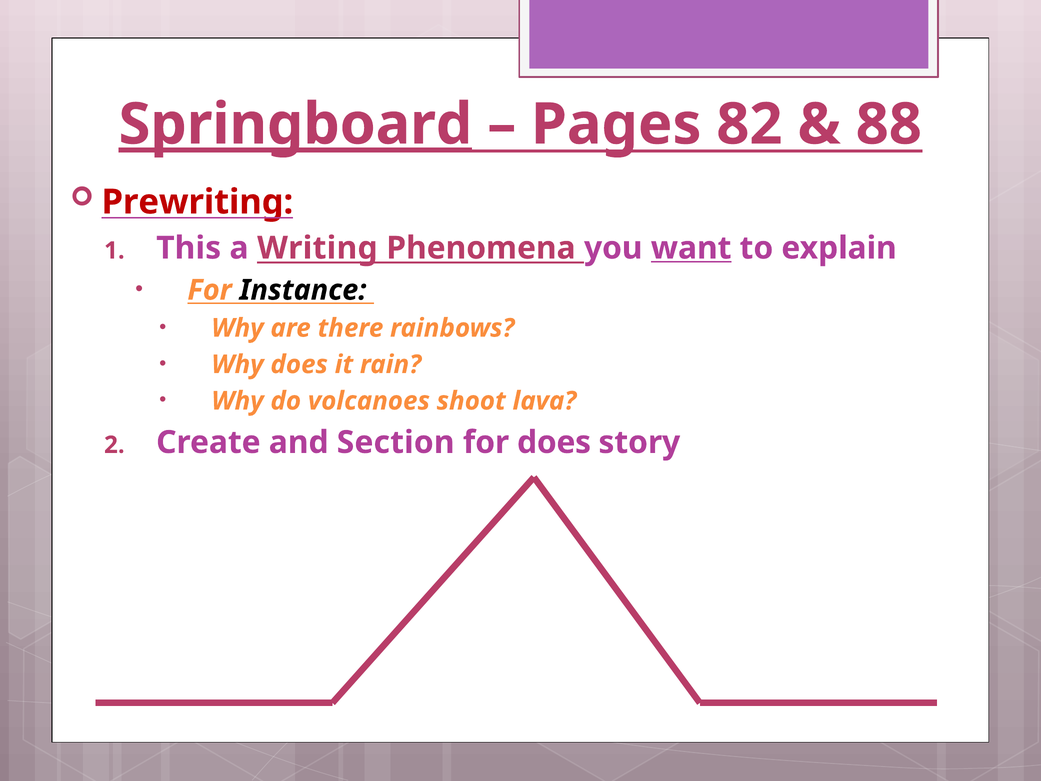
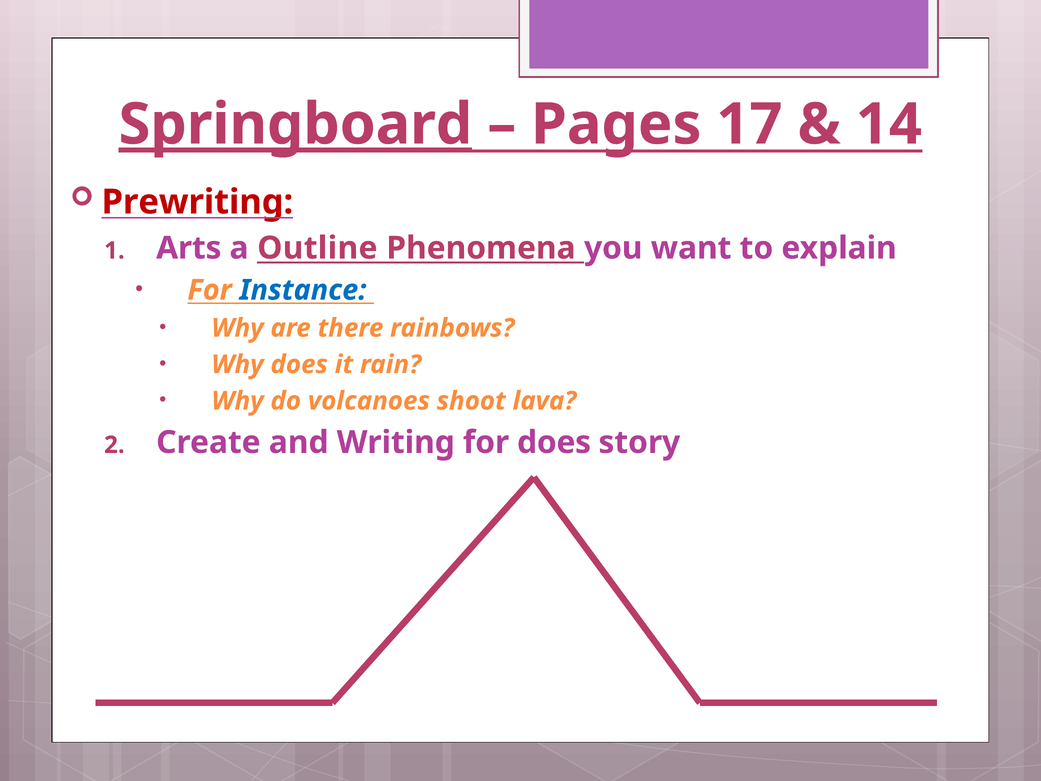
82: 82 -> 17
88: 88 -> 14
This: This -> Arts
Writing: Writing -> Outline
want underline: present -> none
Instance colour: black -> blue
Section: Section -> Writing
